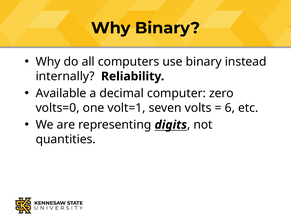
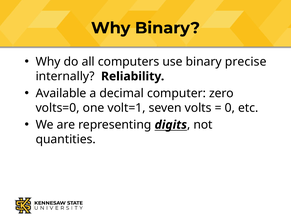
instead: instead -> precise
6: 6 -> 0
